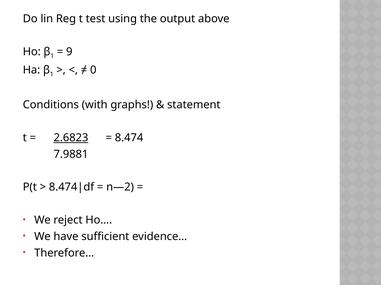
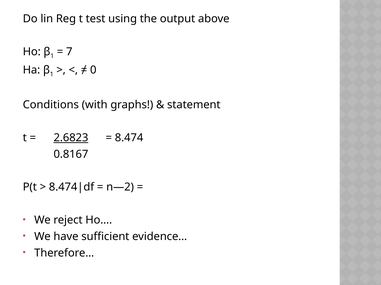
9: 9 -> 7
7.9881: 7.9881 -> 0.8167
